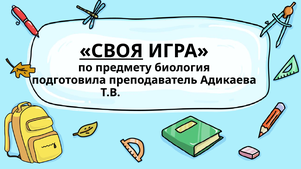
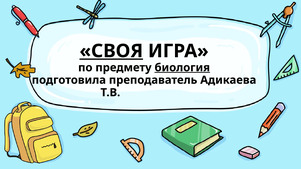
биология underline: none -> present
